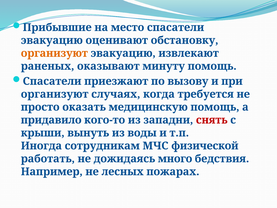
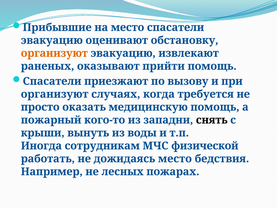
минуту: минуту -> прийти
придавило: придавило -> пожарный
снять colour: red -> black
дожидаясь много: много -> место
